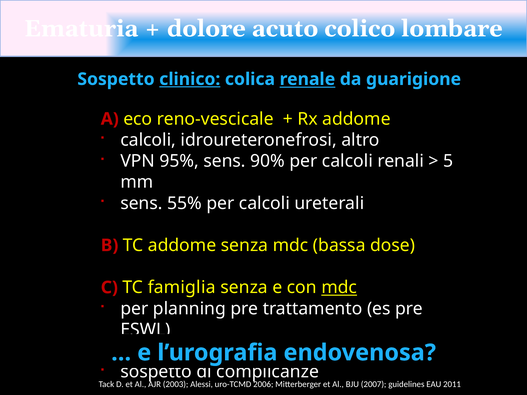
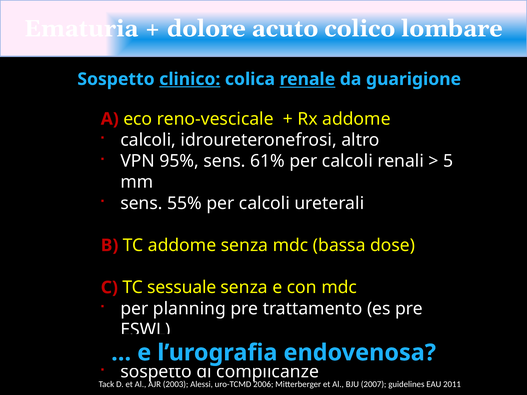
90%: 90% -> 61%
famiglia: famiglia -> sessuale
mdc at (339, 288) underline: present -> none
